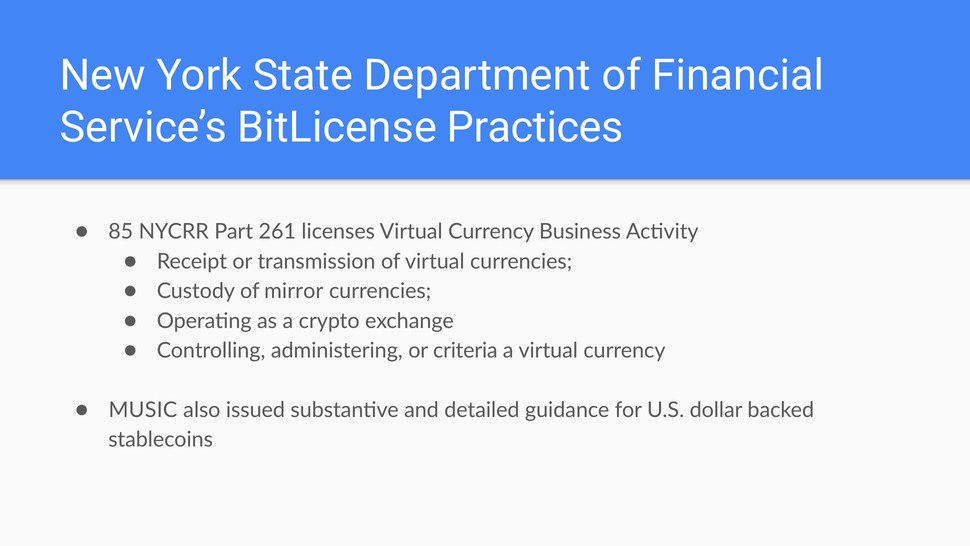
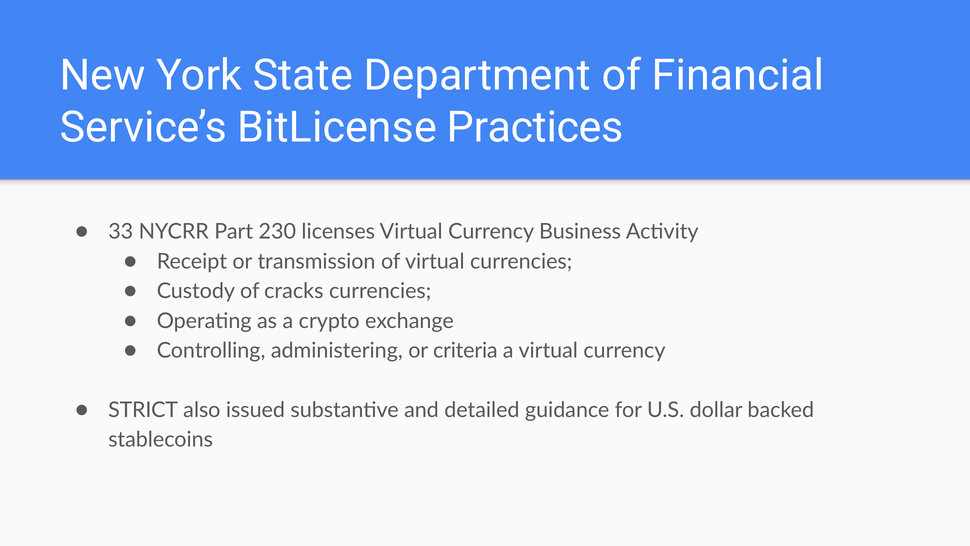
85: 85 -> 33
261: 261 -> 230
mirror: mirror -> cracks
MUSIC: MUSIC -> STRICT
